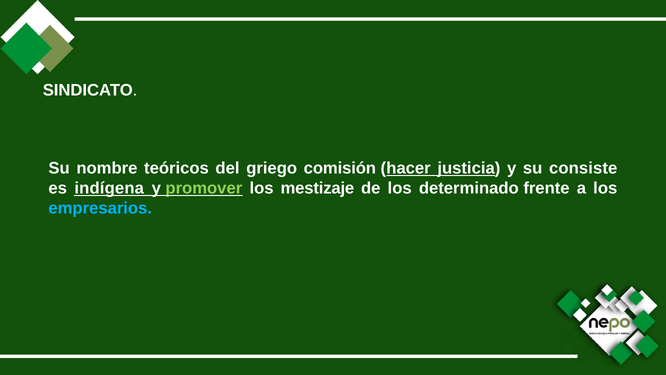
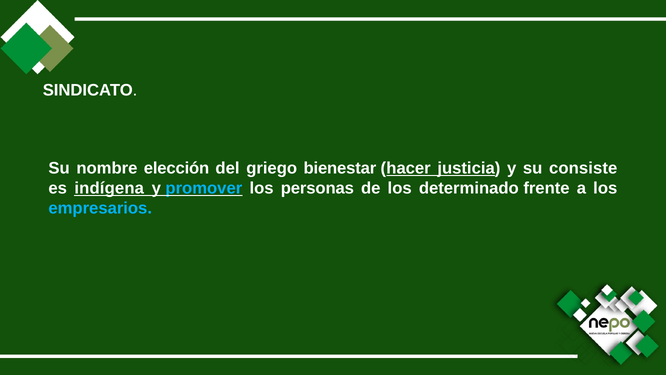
teóricos: teóricos -> elección
comisión: comisión -> bienestar
promover colour: light green -> light blue
mestizaje: mestizaje -> personas
